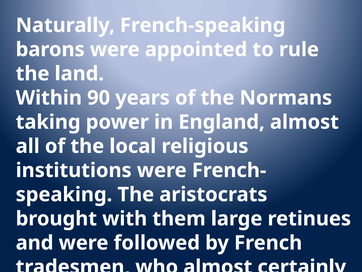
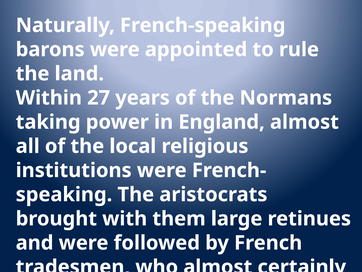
90: 90 -> 27
